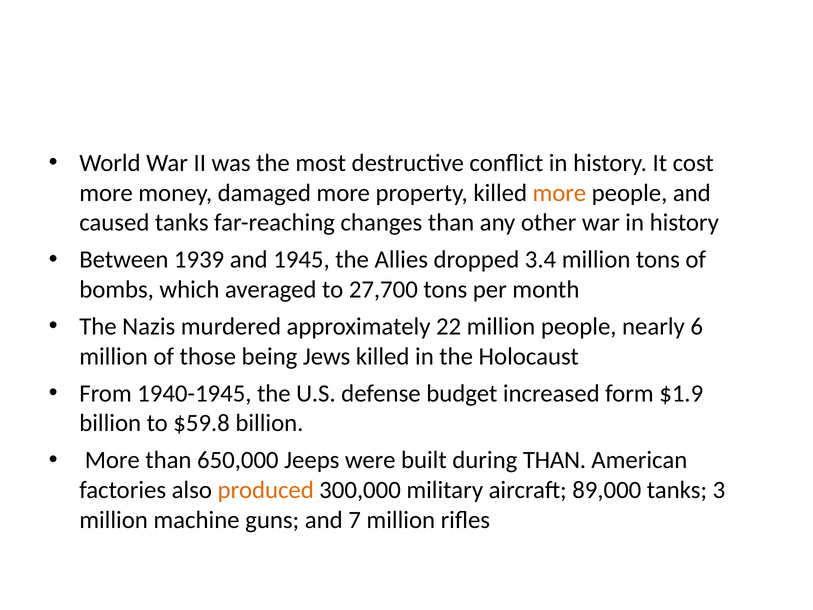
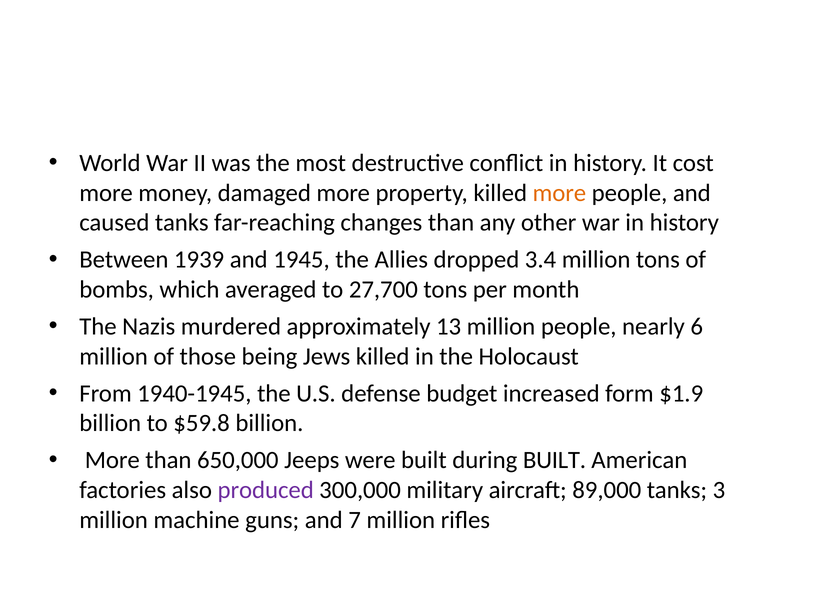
22: 22 -> 13
during THAN: THAN -> BUILT
produced colour: orange -> purple
